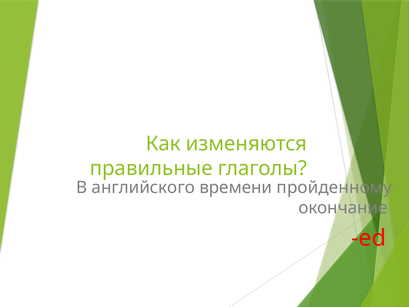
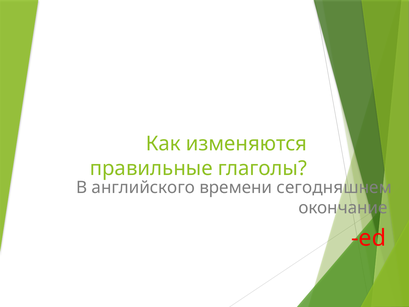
пройденному: пройденному -> сегодняшнем
